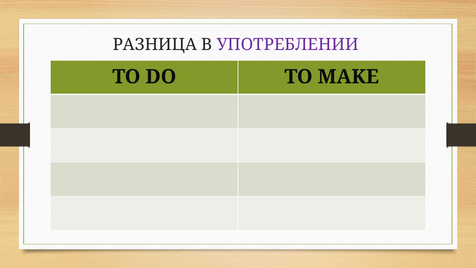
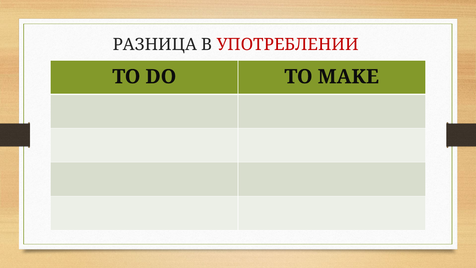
УПОТРЕБЛЕНИИ colour: purple -> red
